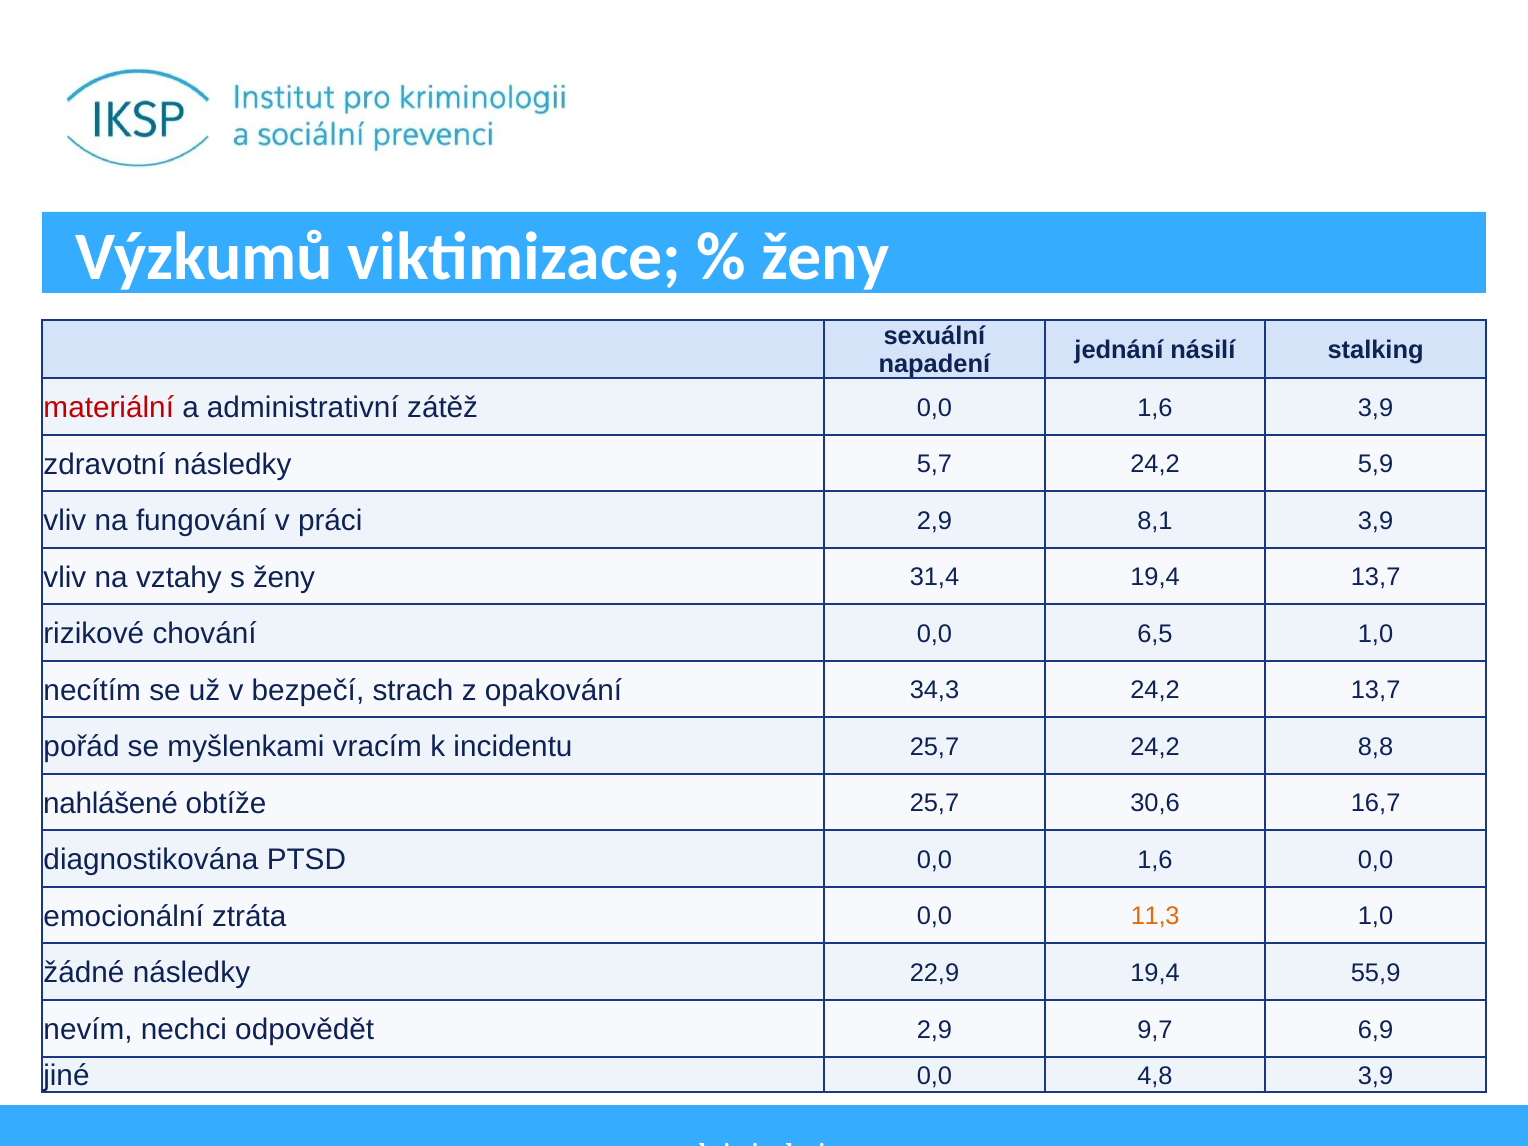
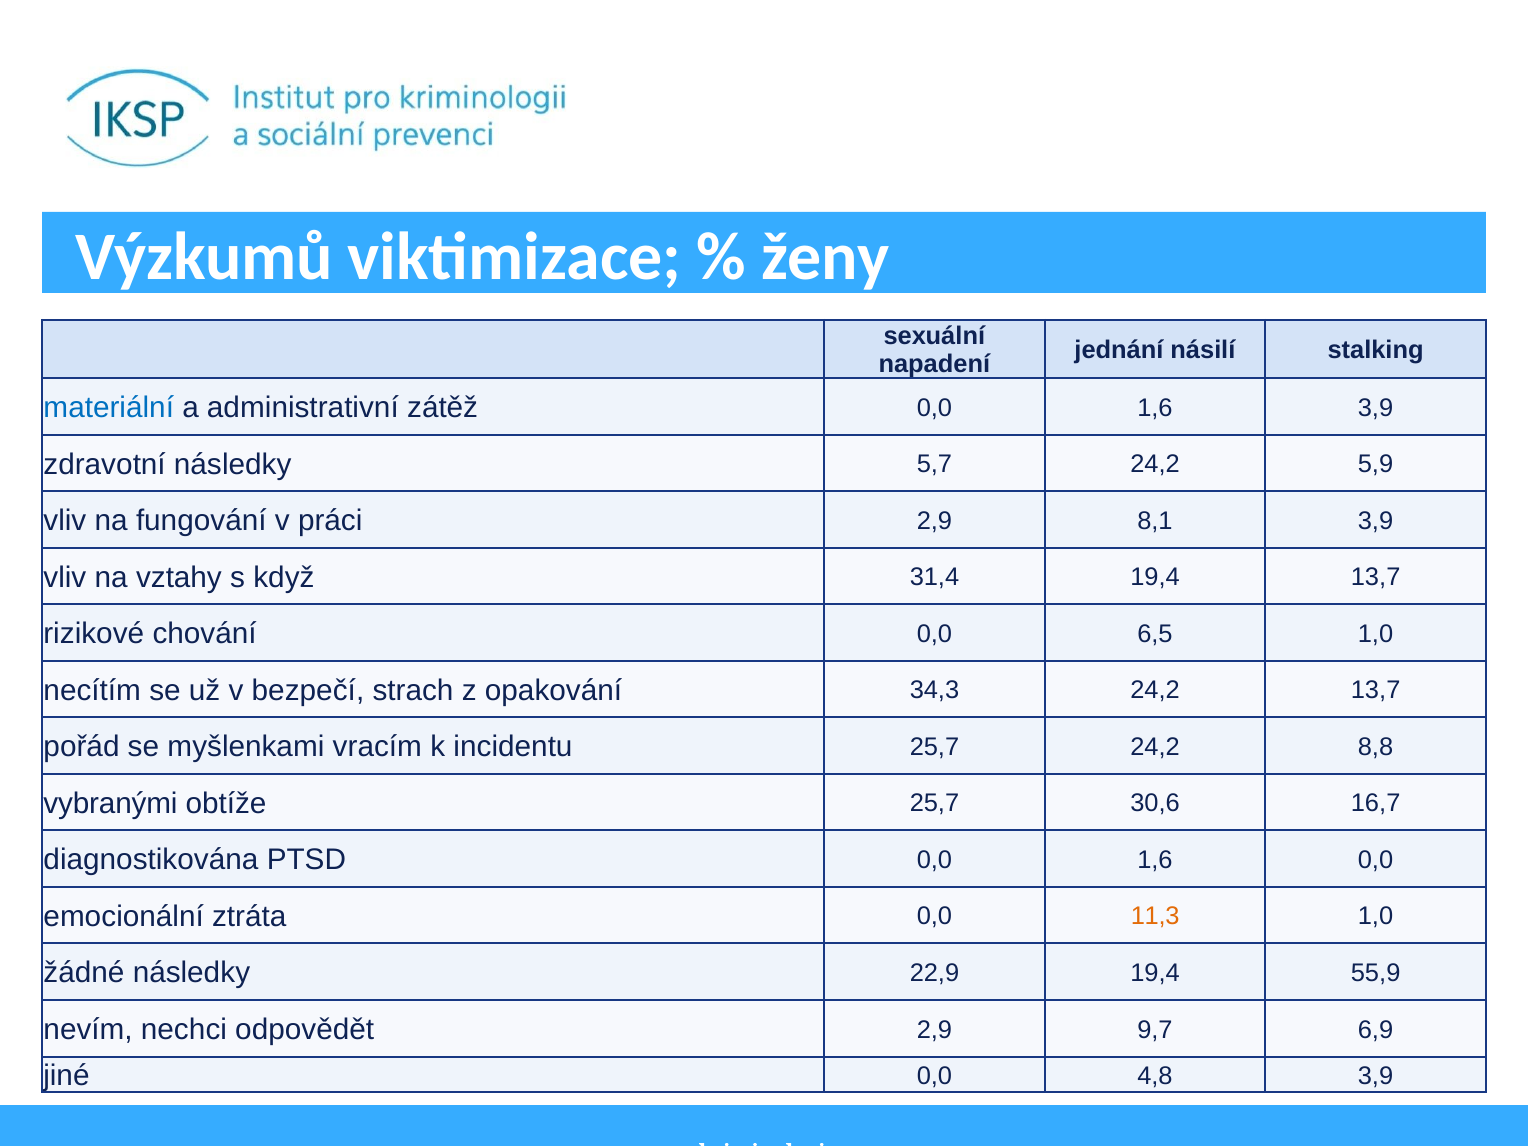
materiální colour: red -> blue
s ženy: ženy -> když
nahlášené: nahlášené -> vybranými
